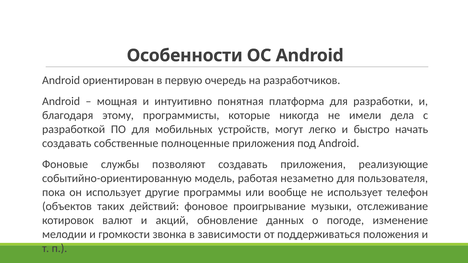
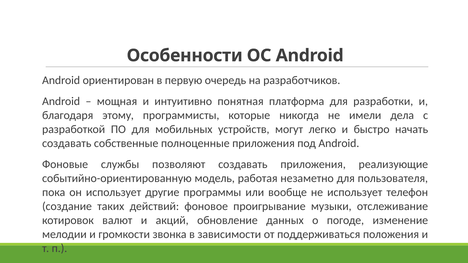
объектов: объектов -> создание
